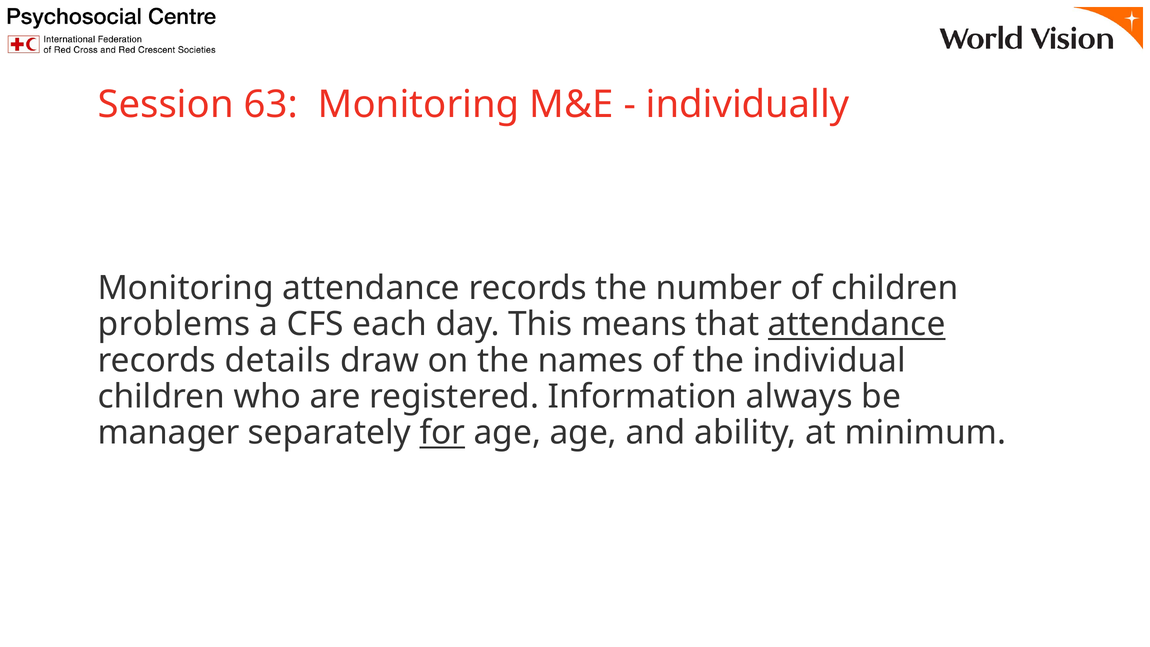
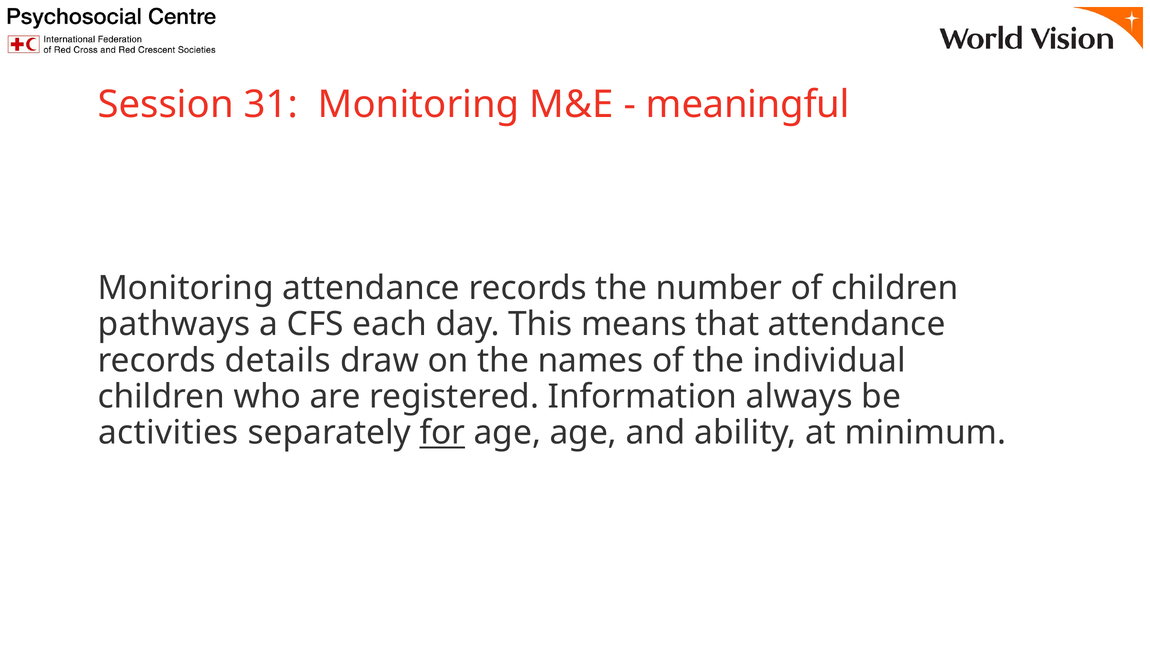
63: 63 -> 31
individually: individually -> meaningful
problems: problems -> pathways
attendance at (857, 324) underline: present -> none
manager: manager -> activities
